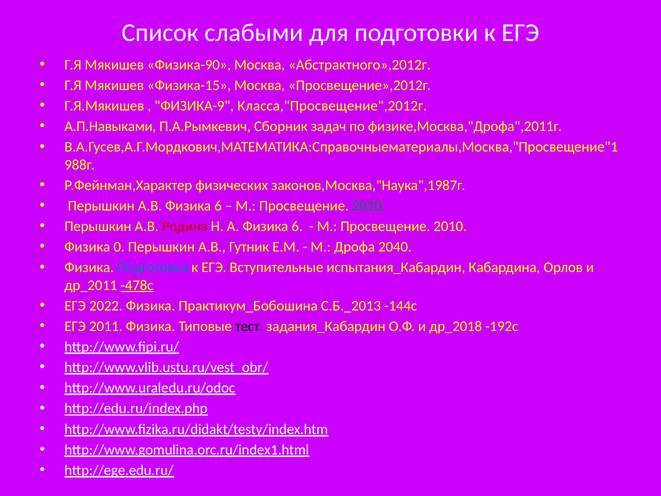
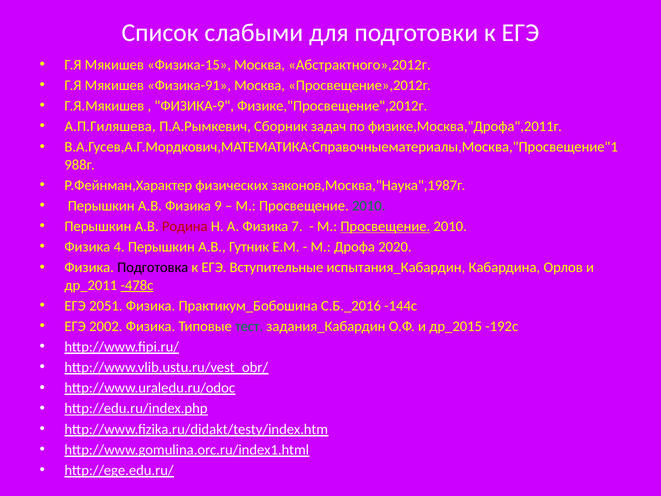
Физика-90: Физика-90 -> Физика-15
Физика-15: Физика-15 -> Физика-91
Класса,"Просвещение",2012г: Класса,"Просвещение",2012г -> Физике,"Просвещение",2012г
А.П.Навыками: А.П.Навыками -> А.П.Гиляшева
А.В Физика 6: 6 -> 9
А Физика 6: 6 -> 7
Просвещение at (385, 226) underline: none -> present
0: 0 -> 4
2040: 2040 -> 2020
Подготовка colour: blue -> black
2022: 2022 -> 2051
С.Б._2013: С.Б._2013 -> С.Б._2016
2011: 2011 -> 2002
тест colour: black -> green
др_2018: др_2018 -> др_2015
